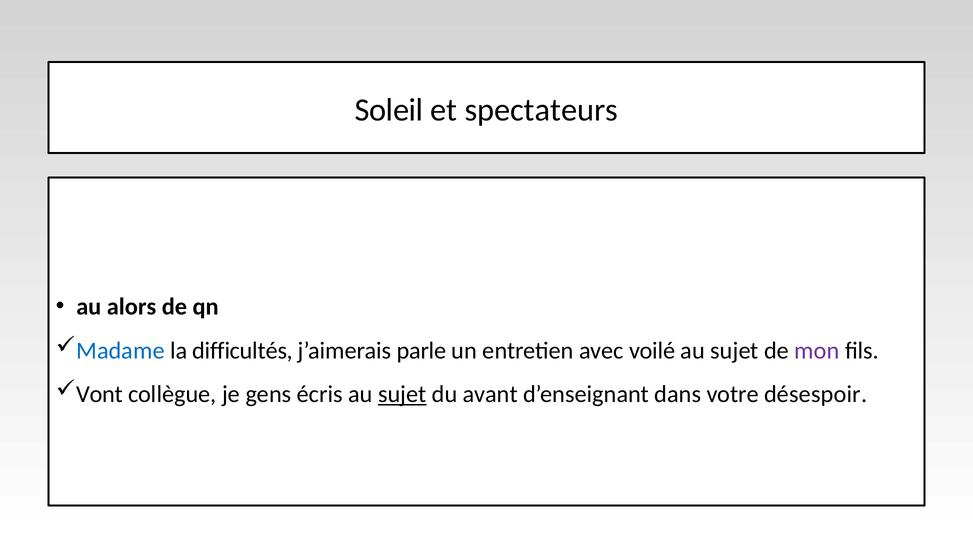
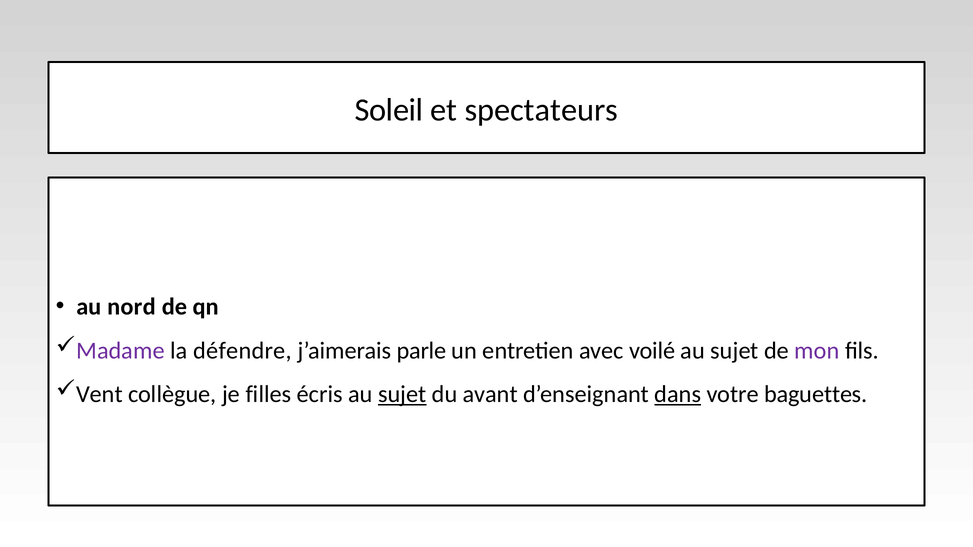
alors: alors -> nord
Madame colour: blue -> purple
difficultés: difficultés -> défendre
Vont: Vont -> Vent
gens: gens -> filles
dans underline: none -> present
désespoir: désespoir -> baguettes
